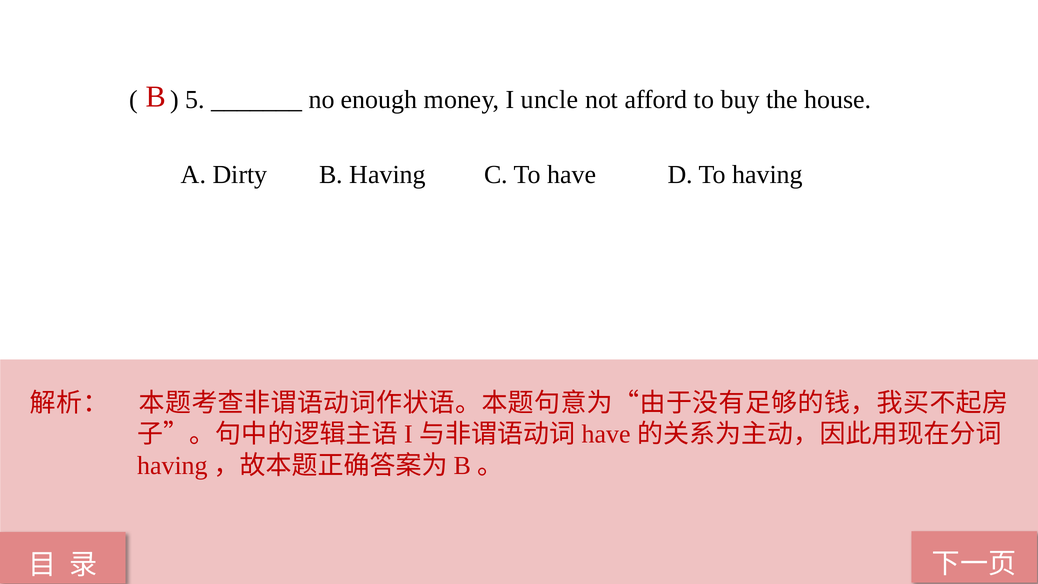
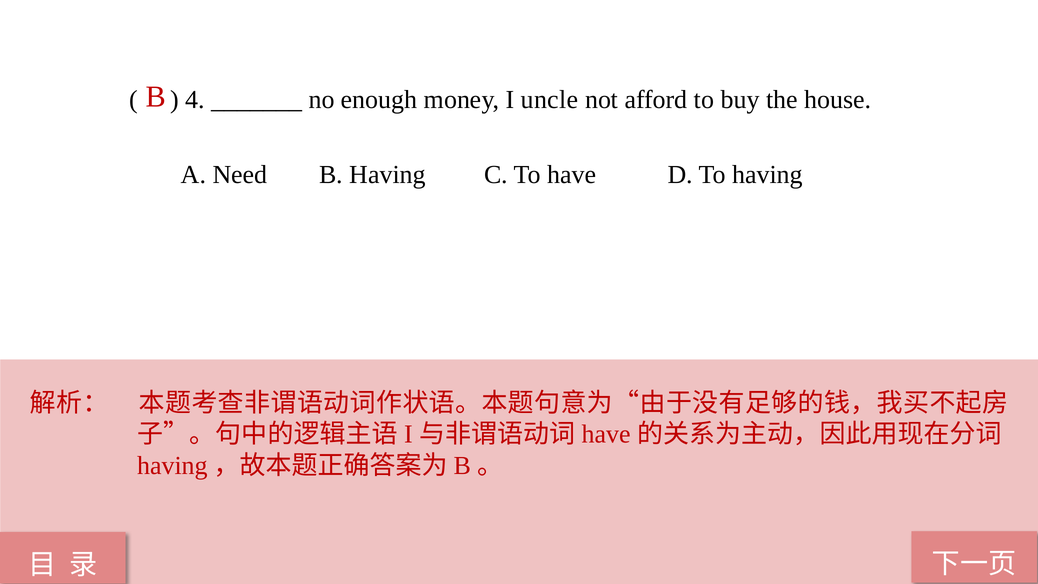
5: 5 -> 4
Dirty: Dirty -> Need
